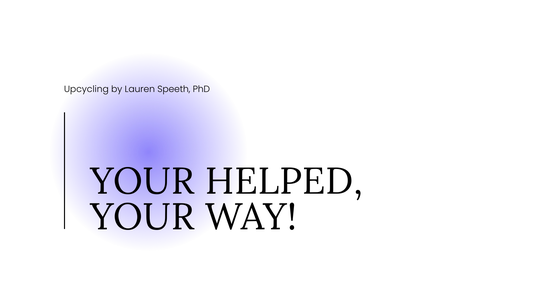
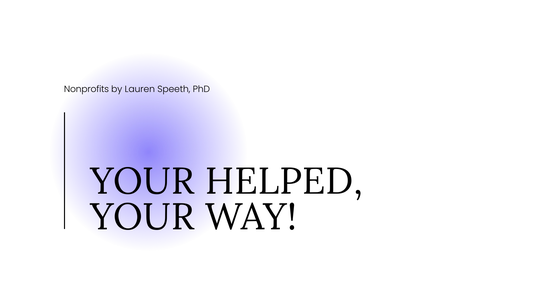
Upcycling: Upcycling -> Nonprofits
